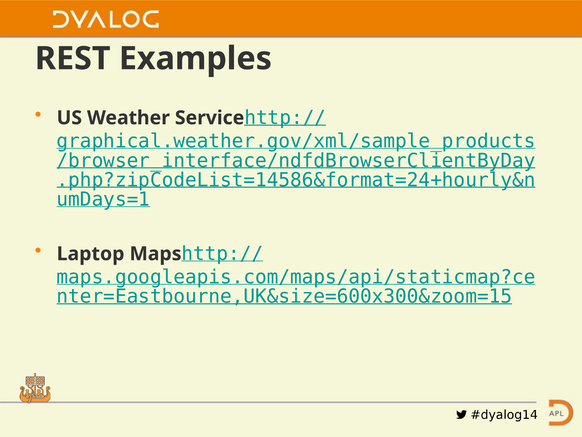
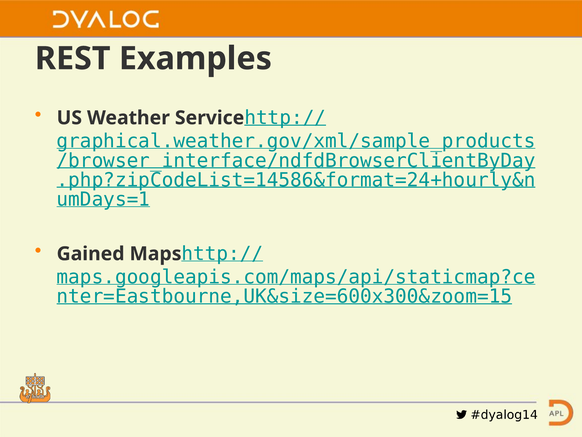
Laptop: Laptop -> Gained
